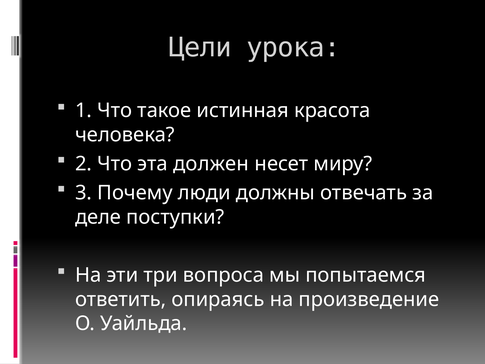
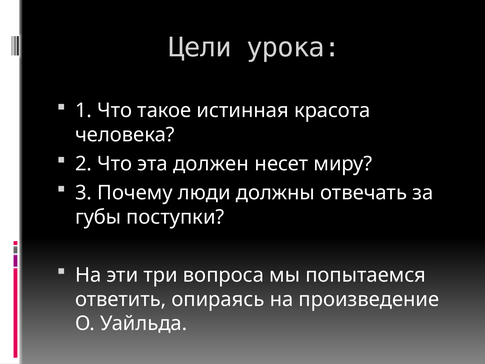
деле: деле -> губы
